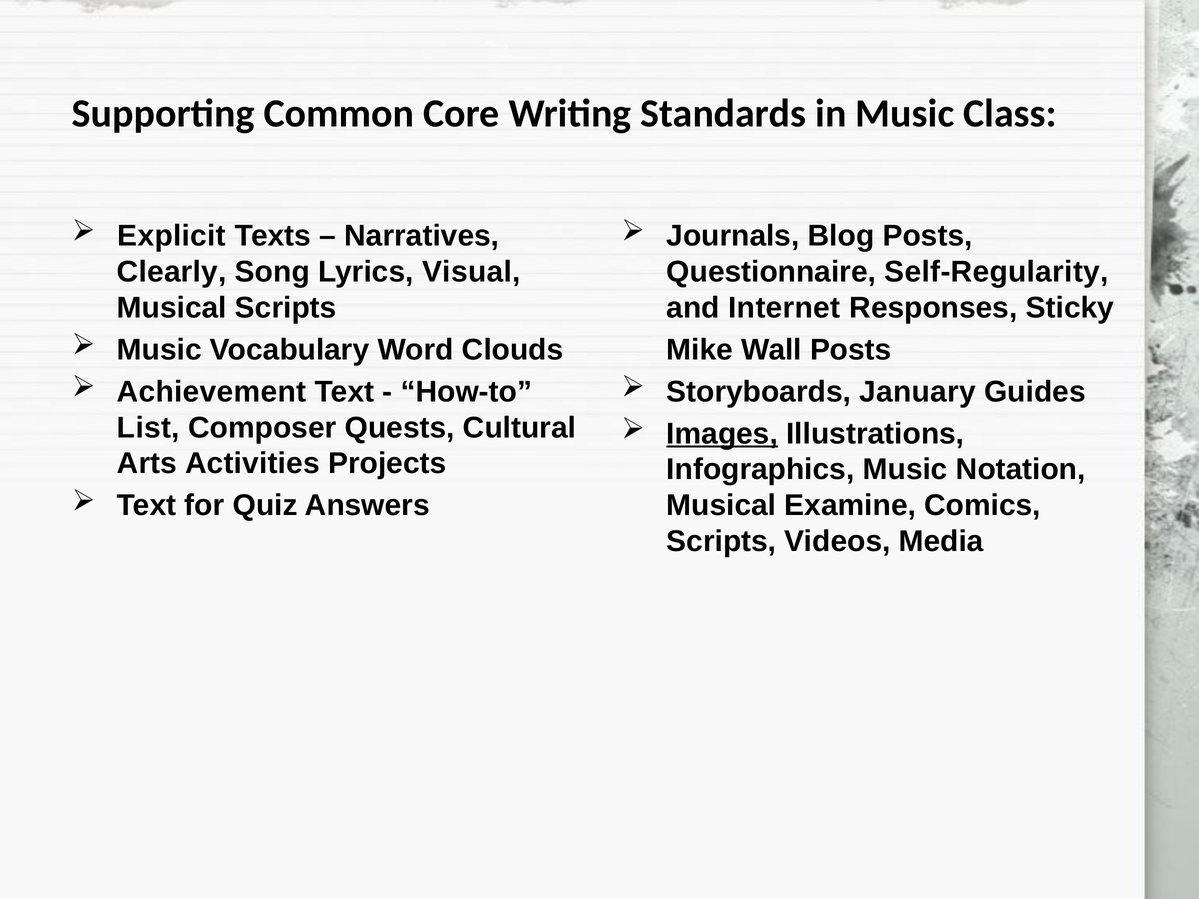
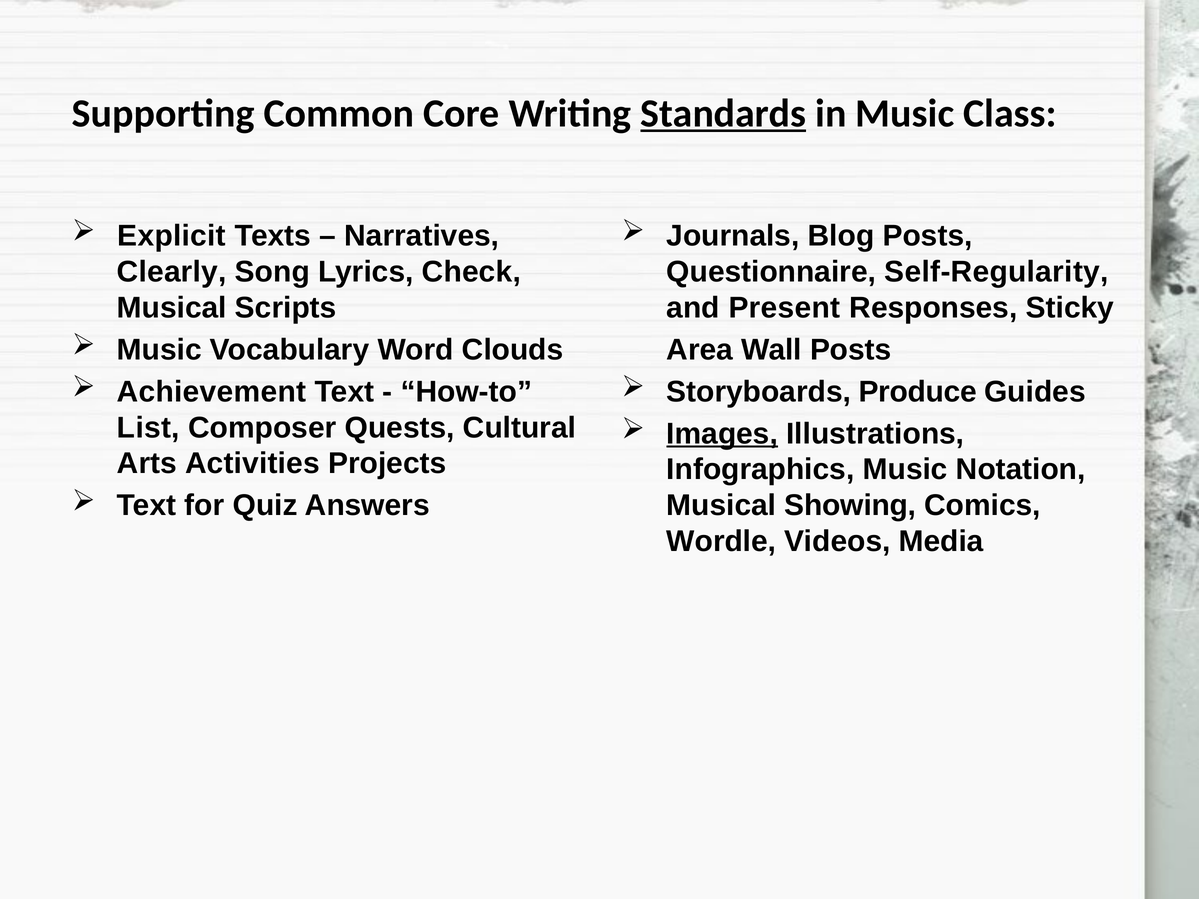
Standards underline: none -> present
Visual: Visual -> Check
Internet: Internet -> Present
Mike: Mike -> Area
January: January -> Produce
Examine: Examine -> Showing
Scripts at (721, 542): Scripts -> Wordle
